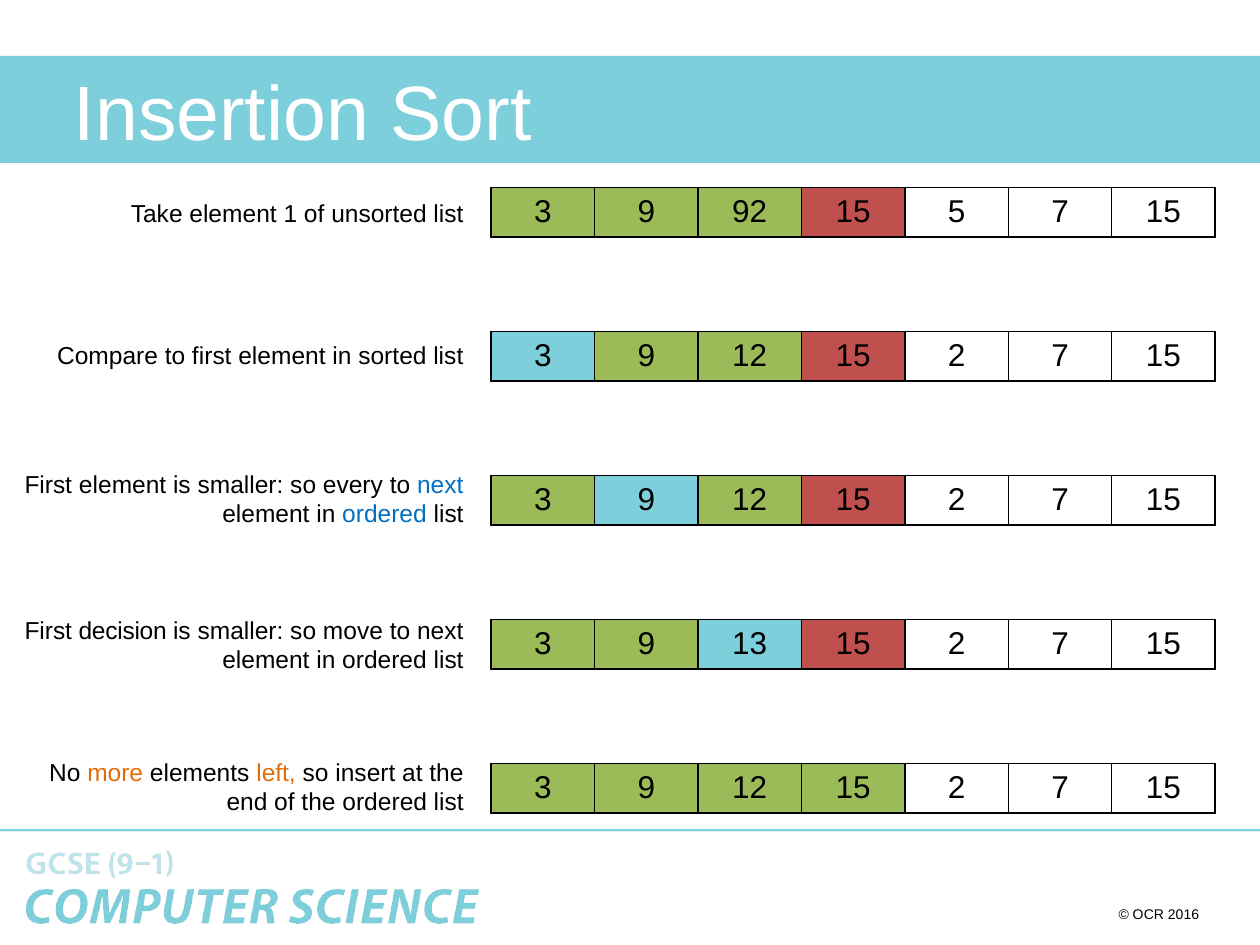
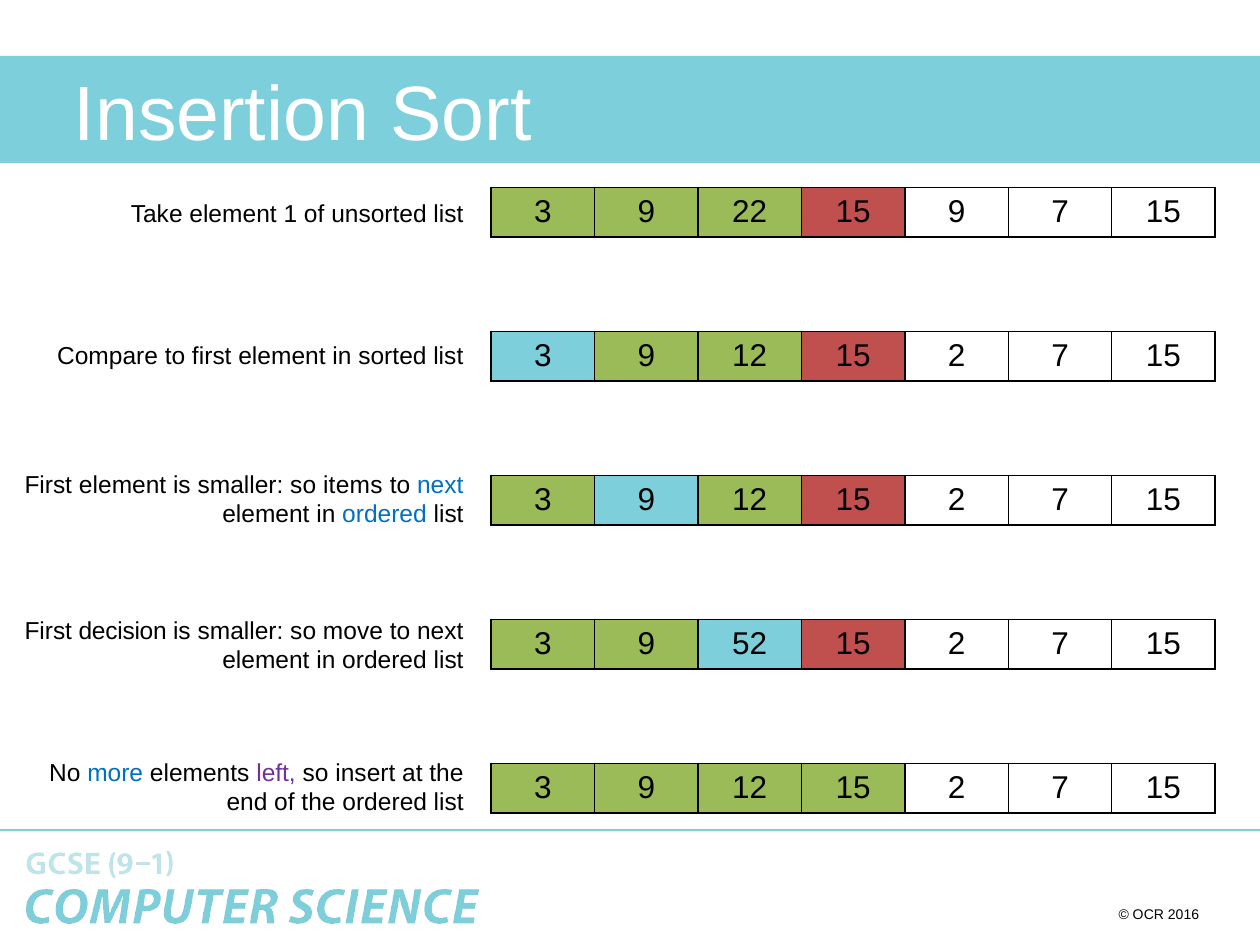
92: 92 -> 22
15 5: 5 -> 9
every: every -> items
13: 13 -> 52
more colour: orange -> blue
left colour: orange -> purple
